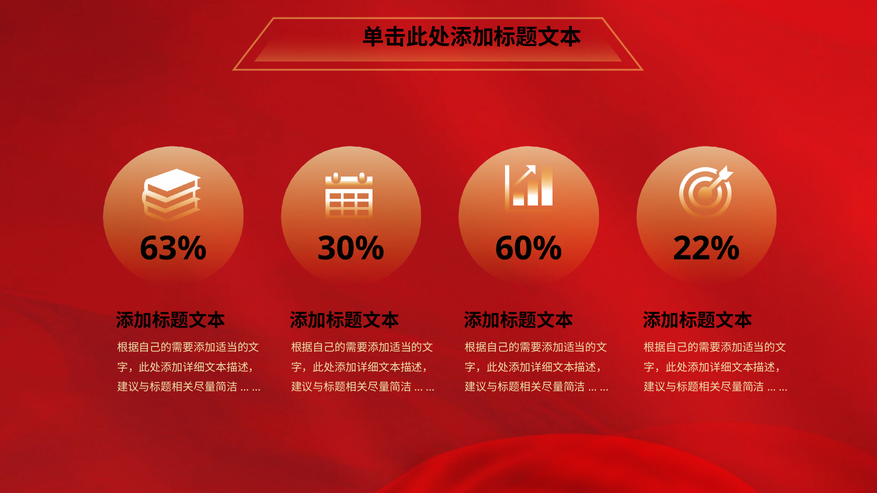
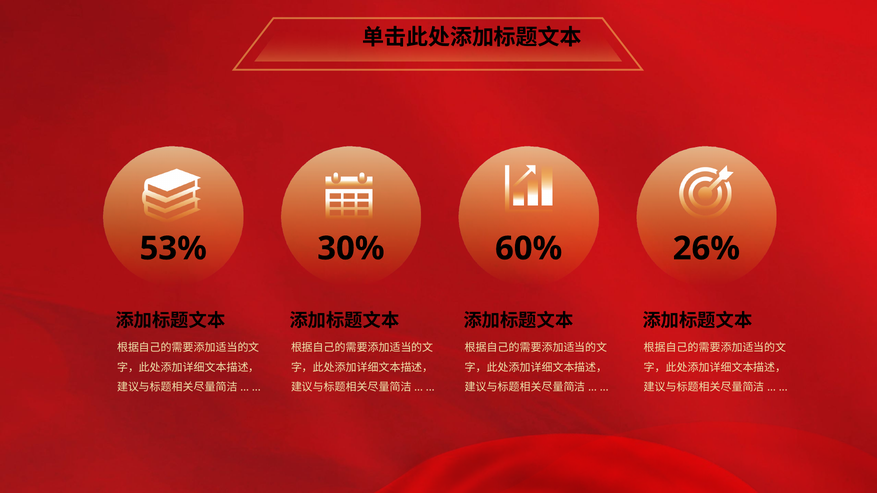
63%: 63% -> 53%
22%: 22% -> 26%
